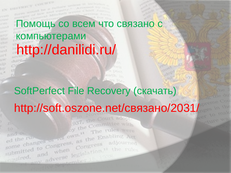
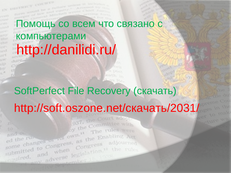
http://soft.oszone.net/связано/2031/: http://soft.oszone.net/связано/2031/ -> http://soft.oszone.net/скачать/2031/
